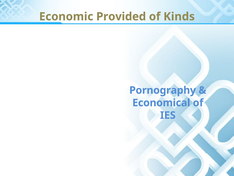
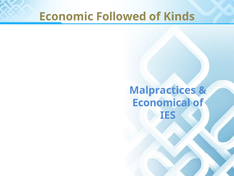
Provided: Provided -> Followed
Pornography: Pornography -> Malpractices
